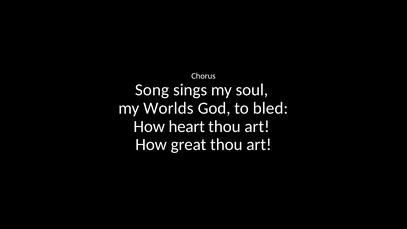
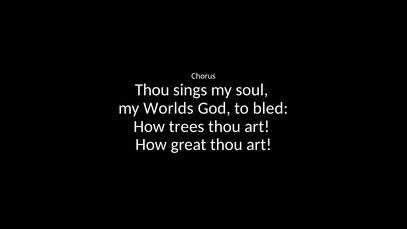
Song at (152, 90): Song -> Thou
heart: heart -> trees
